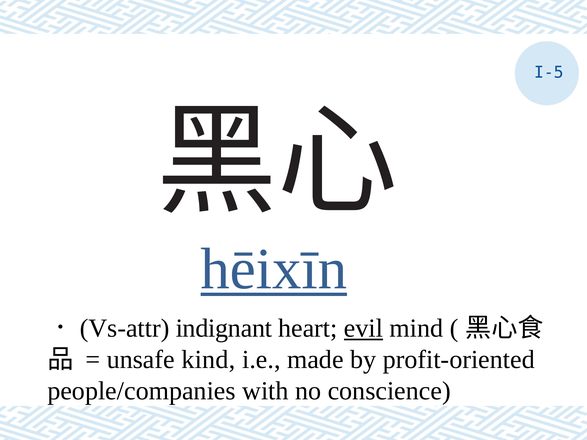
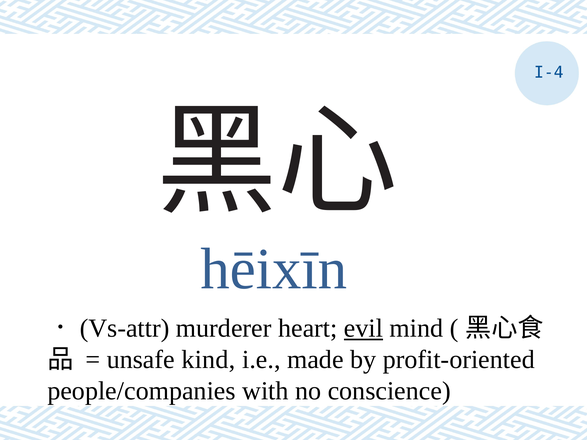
I-5: I-5 -> I-4
hēixīn underline: present -> none
indignant: indignant -> murderer
